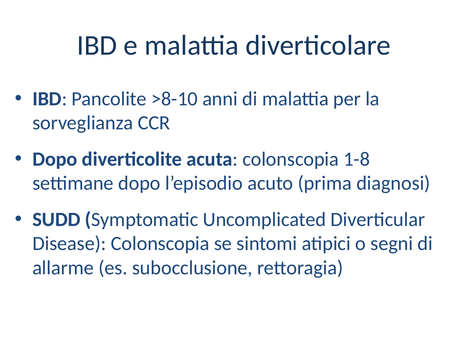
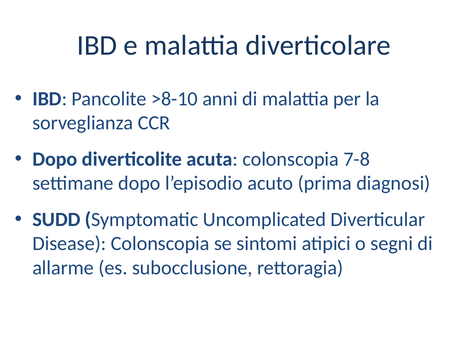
1-8: 1-8 -> 7-8
